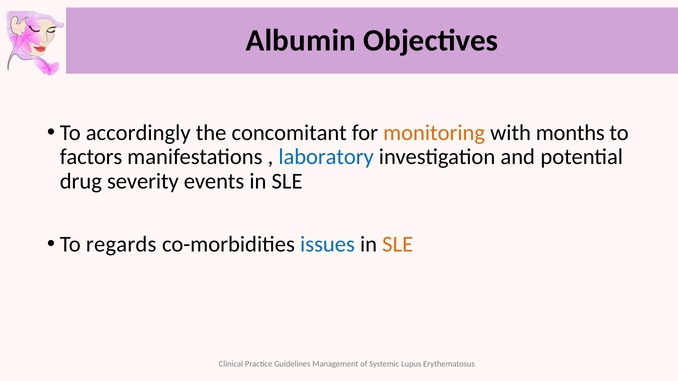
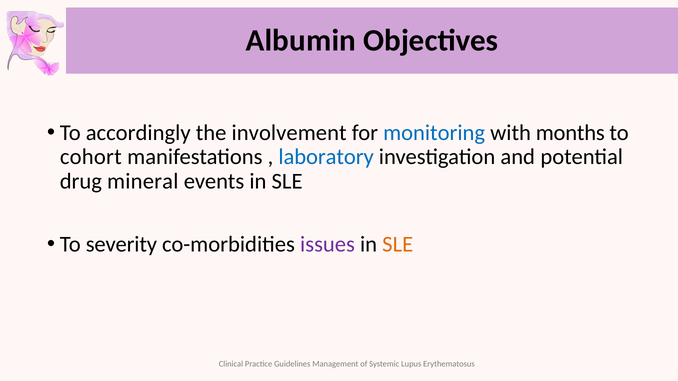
concomitant: concomitant -> involvement
monitoring colour: orange -> blue
factors: factors -> cohort
severity: severity -> mineral
regards: regards -> severity
issues colour: blue -> purple
